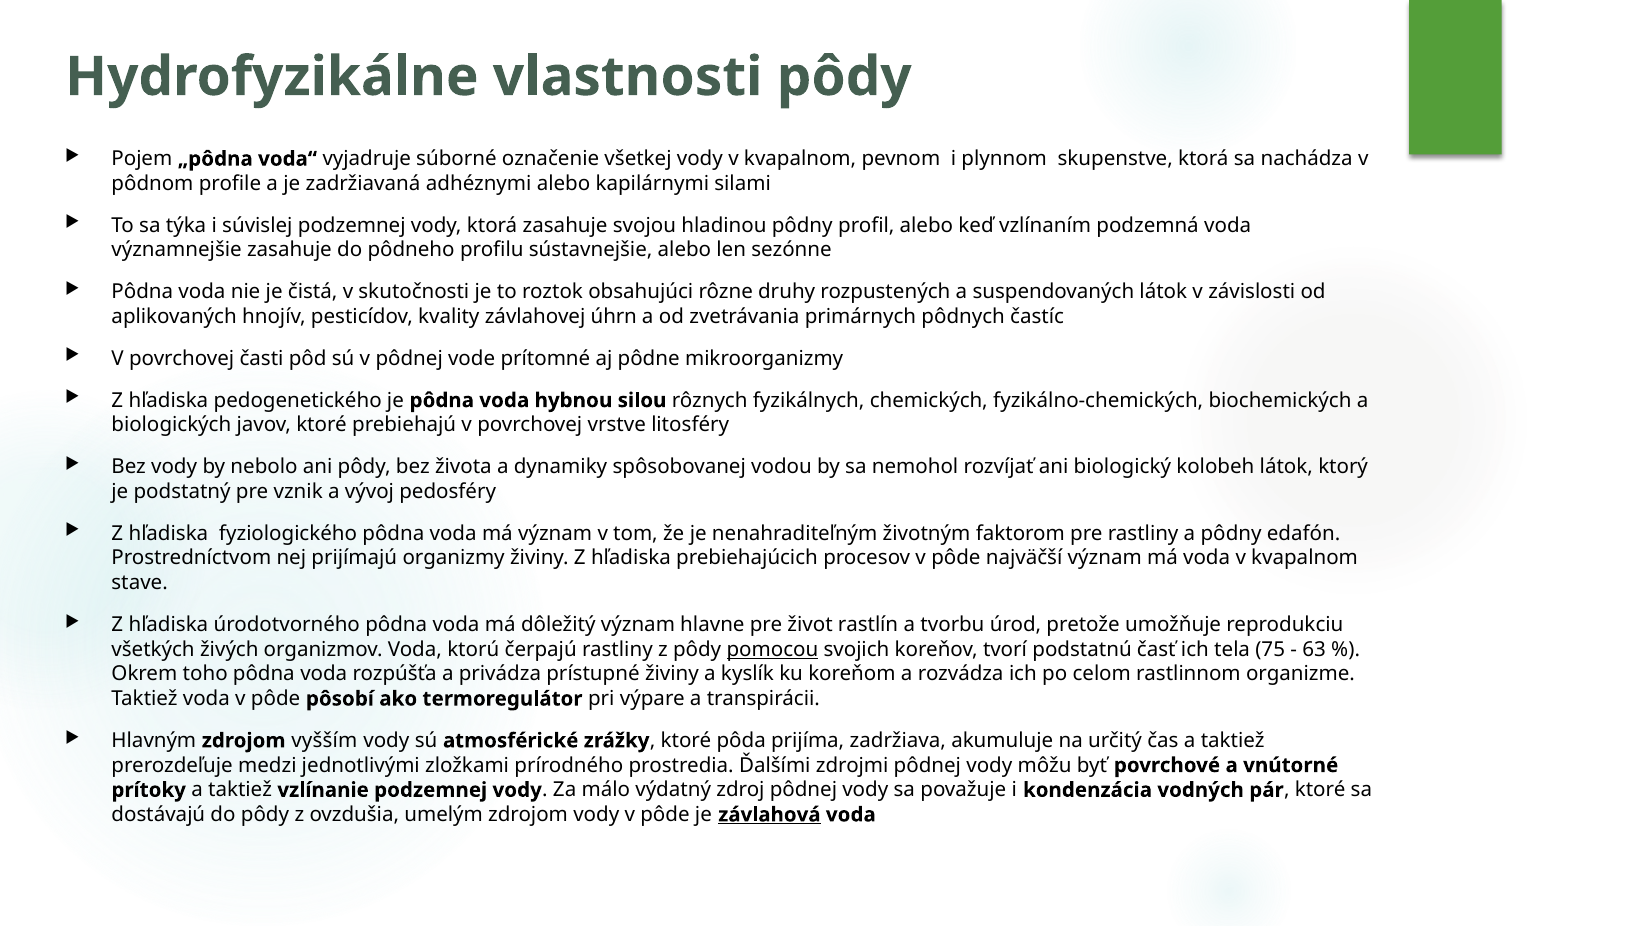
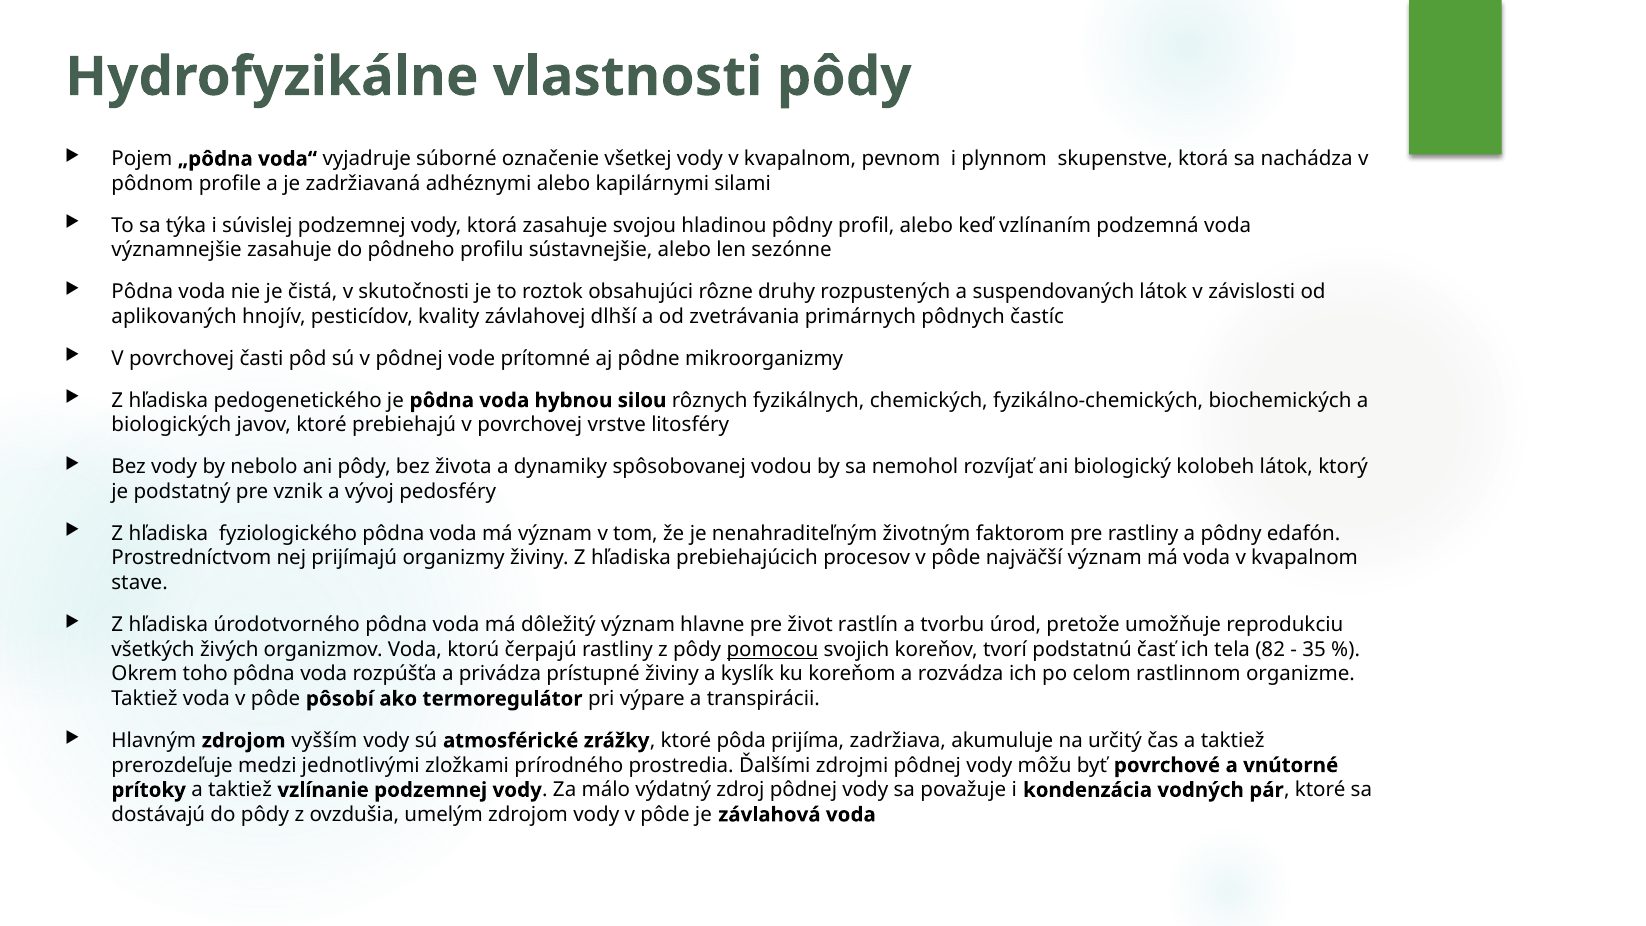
úhrn: úhrn -> dlhší
75: 75 -> 82
63: 63 -> 35
závlahová underline: present -> none
